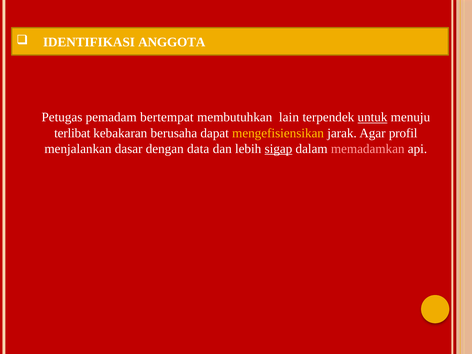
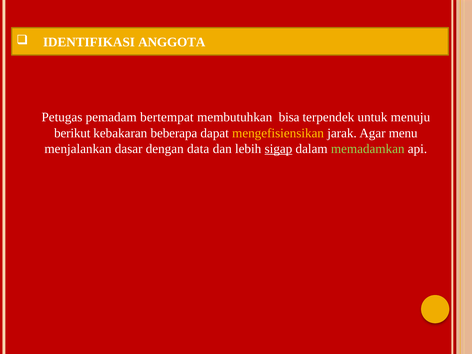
lain: lain -> bisa
untuk underline: present -> none
terlibat: terlibat -> berikut
berusaha: berusaha -> beberapa
profil: profil -> menu
memadamkan colour: pink -> light green
